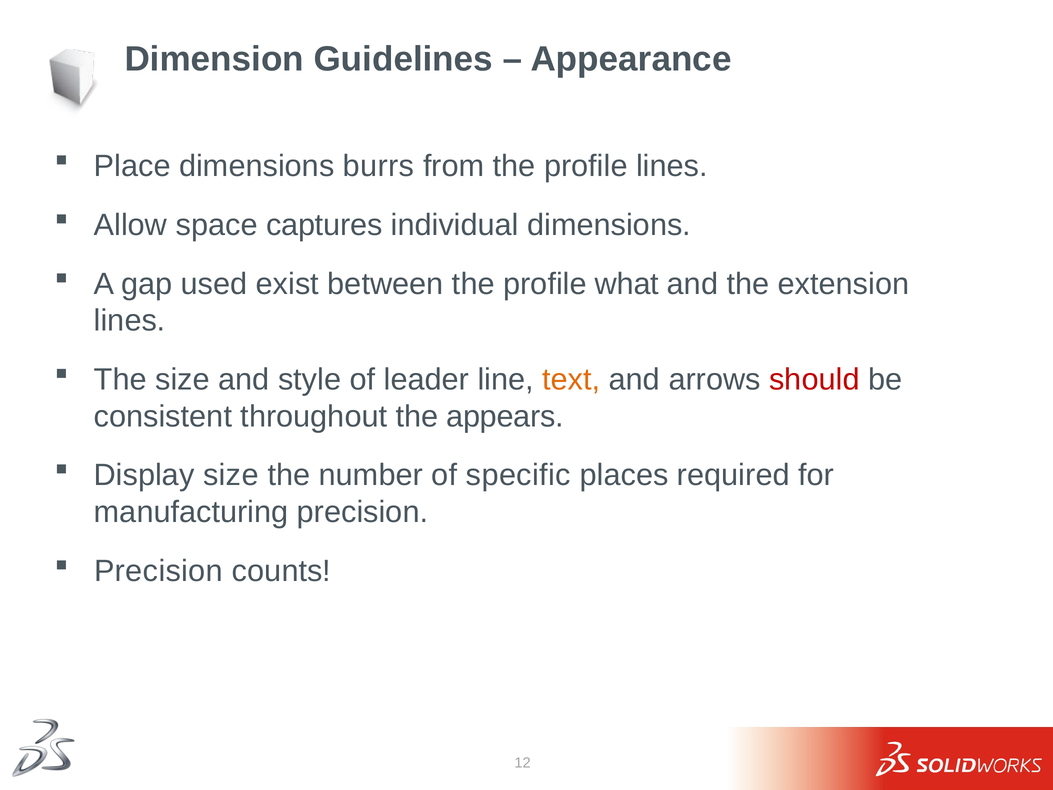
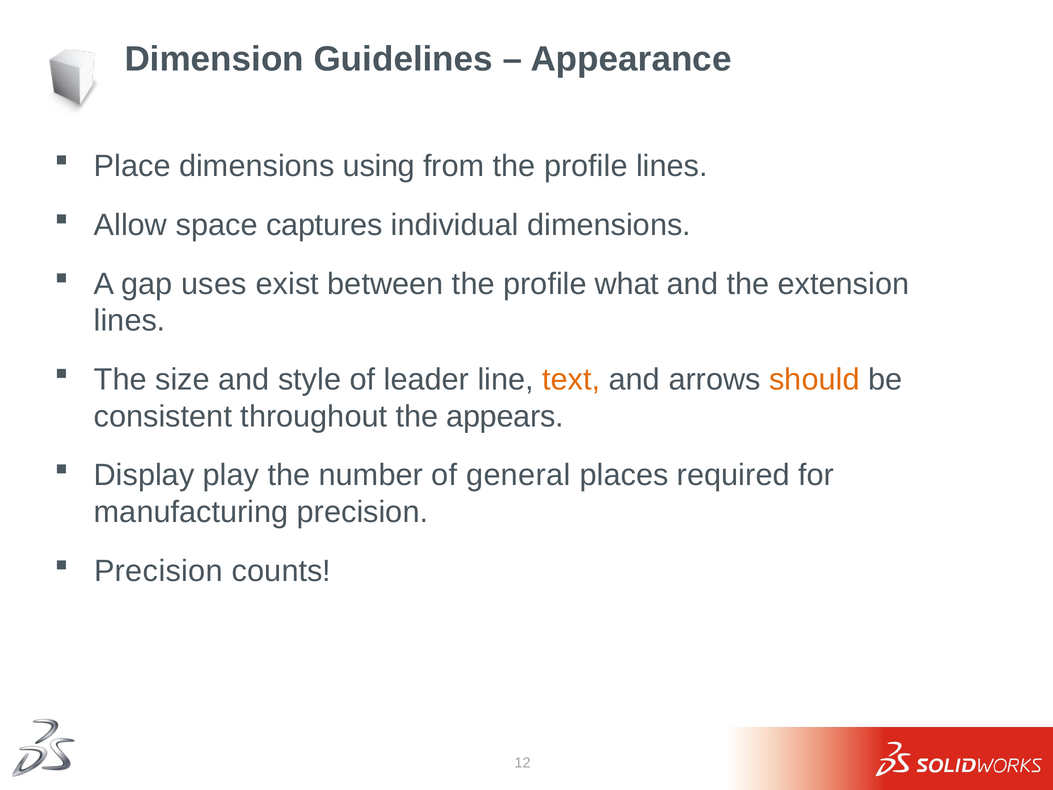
burrs: burrs -> using
used: used -> uses
should colour: red -> orange
Display size: size -> play
specific: specific -> general
